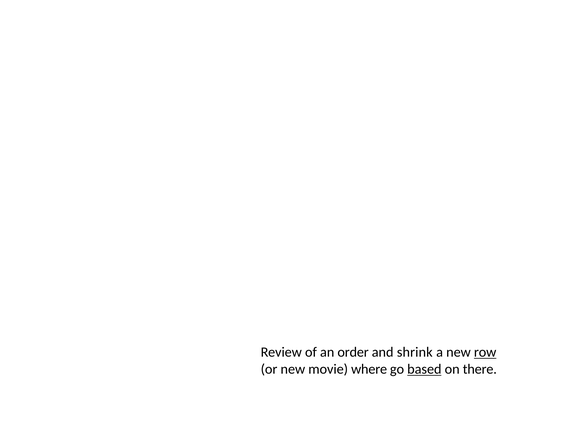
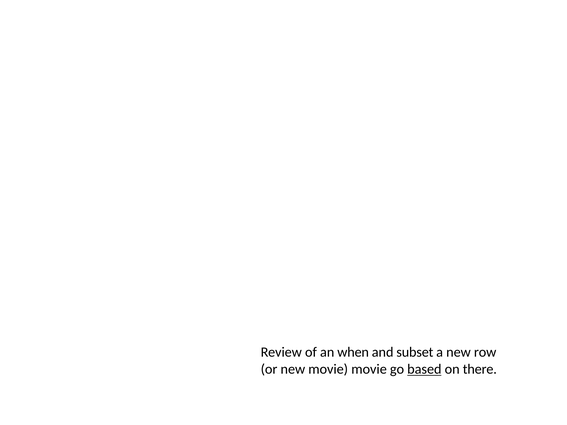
order: order -> when
shrink: shrink -> subset
row underline: present -> none
movie where: where -> movie
